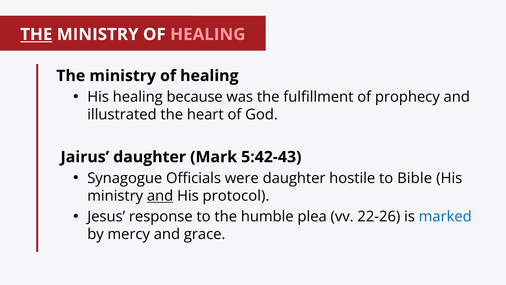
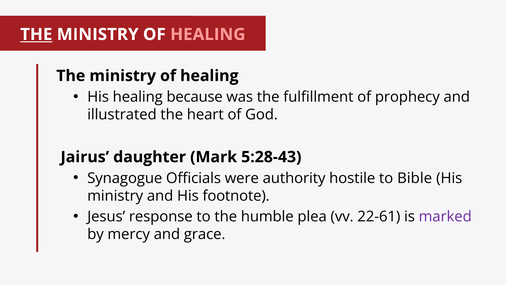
5:42-43: 5:42-43 -> 5:28-43
were daughter: daughter -> authority
and at (160, 196) underline: present -> none
protocol: protocol -> footnote
22-26: 22-26 -> 22-61
marked colour: blue -> purple
